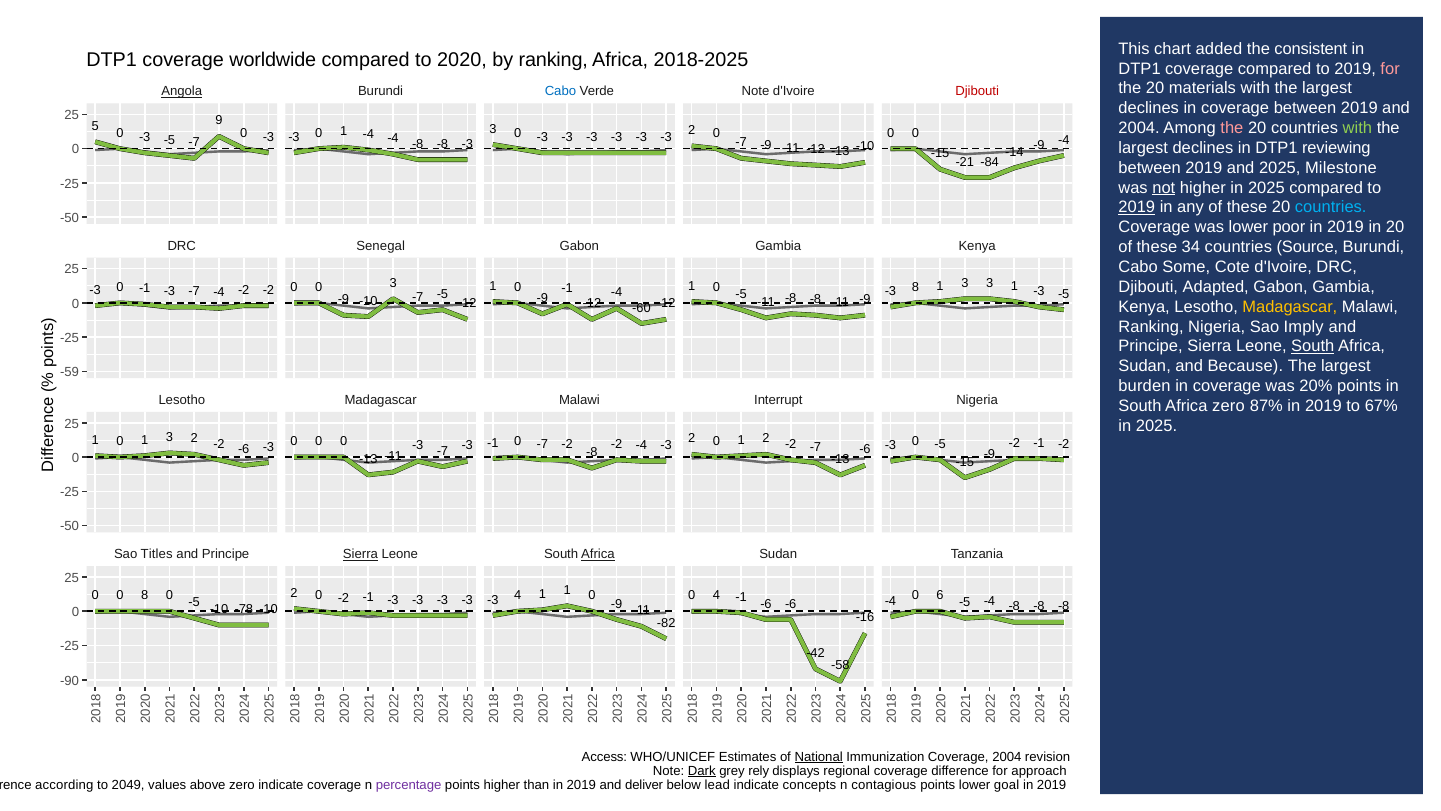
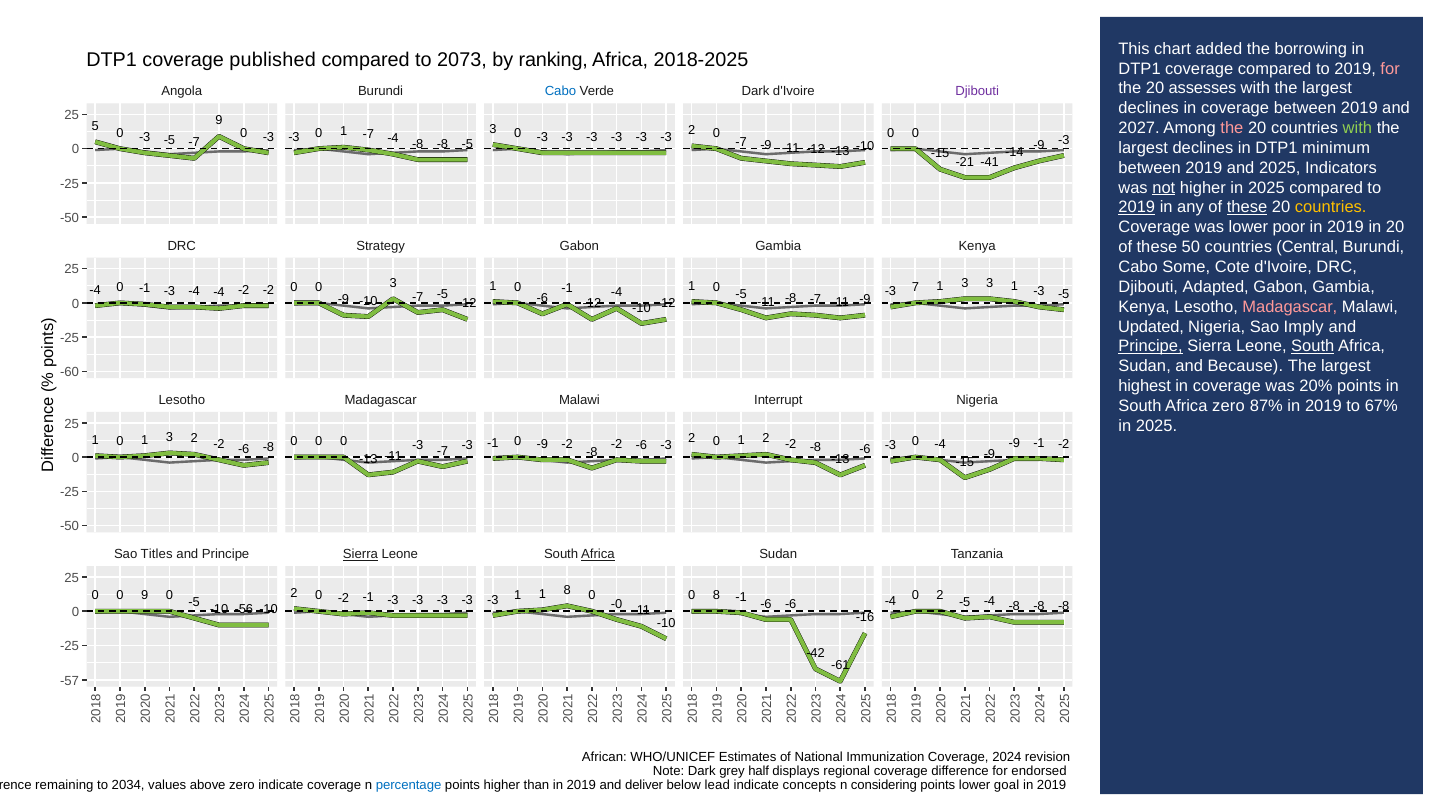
consistent: consistent -> borrowing
worldwide: worldwide -> published
2020: 2020 -> 2073
materials: materials -> assesses
Angola underline: present -> none
Verde Note: Note -> Dark
Djibouti at (977, 92) colour: red -> purple
2004 at (1139, 128): 2004 -> 2027
1 -4: -4 -> -7
-8 -3: -3 -> -5
-9 -4: -4 -> -3
reviewing: reviewing -> minimum
-84: -84 -> -41
Milestone: Milestone -> Indicators
these at (1247, 207) underline: none -> present
countries at (1331, 207) colour: light blue -> yellow
34: 34 -> 50
Source: Source -> Central
Senegal: Senegal -> Strategy
-3 at (95, 290): -3 -> -4
-1 -3 -7: -7 -> -4
-3 8: 8 -> 7
-9 at (542, 298): -9 -> -6
-11 -8 -8: -8 -> -7
Madagascar at (1290, 307) colour: yellow -> pink
-60 at (641, 308): -60 -> -10
Ranking at (1151, 326): Ranking -> Updated
Principe at (1151, 346) underline: none -> present
-59: -59 -> -60
burden: burden -> highest
2 -2 -7: -7 -> -8
-6 -3: -3 -> -8
-1 0 -7: -7 -> -9
-2 at (1014, 443): -2 -> -9
-4 at (641, 445): -4 -> -6
-3 0 -5: -5 -> -4
0 8: 8 -> 9
0 4: 4 -> 8
4 at (518, 595): 4 -> 1
1 at (567, 590): 1 -> 8
-4 0 6: 6 -> 2
-9 at (617, 604): -9 -> -0
-78: -78 -> -56
-82 at (666, 623): -82 -> -10
-58: -58 -> -61
-90: -90 -> -57
Access: Access -> African
National underline: present -> none
Coverage 2004: 2004 -> 2024
Dark at (702, 771) underline: present -> none
rely: rely -> half
approach: approach -> endorsed
according: according -> remaining
2049: 2049 -> 2034
percentage colour: purple -> blue
contagious: contagious -> considering
